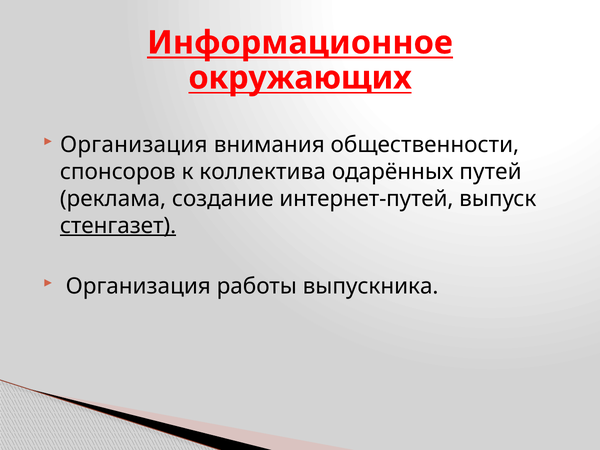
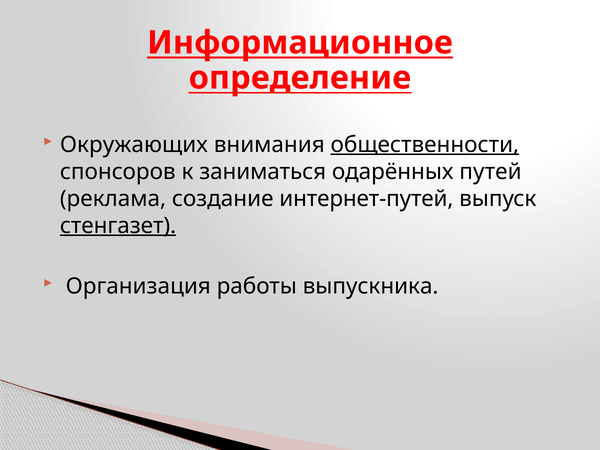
окружающих: окружающих -> определение
Организация at (134, 145): Организация -> Окружающих
общественности underline: none -> present
коллектива: коллектива -> заниматься
